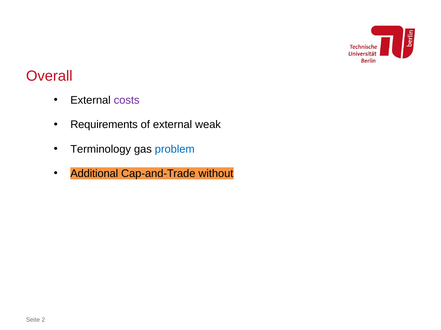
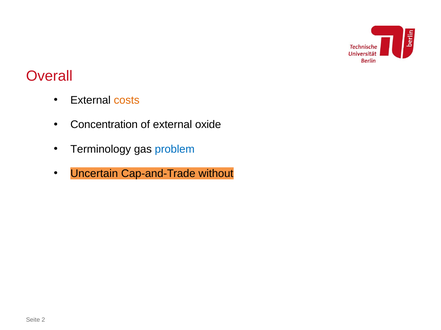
costs colour: purple -> orange
Requirements: Requirements -> Concentration
weak: weak -> oxide
Additional: Additional -> Uncertain
